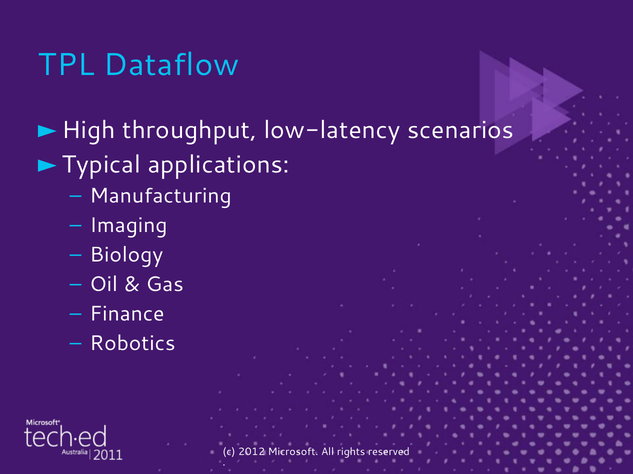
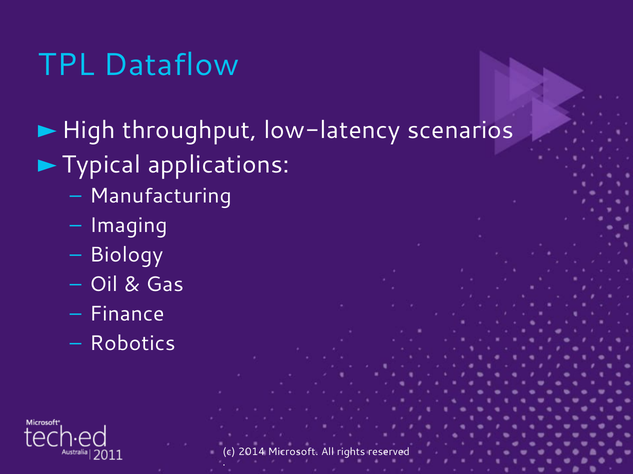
2012: 2012 -> 2014
